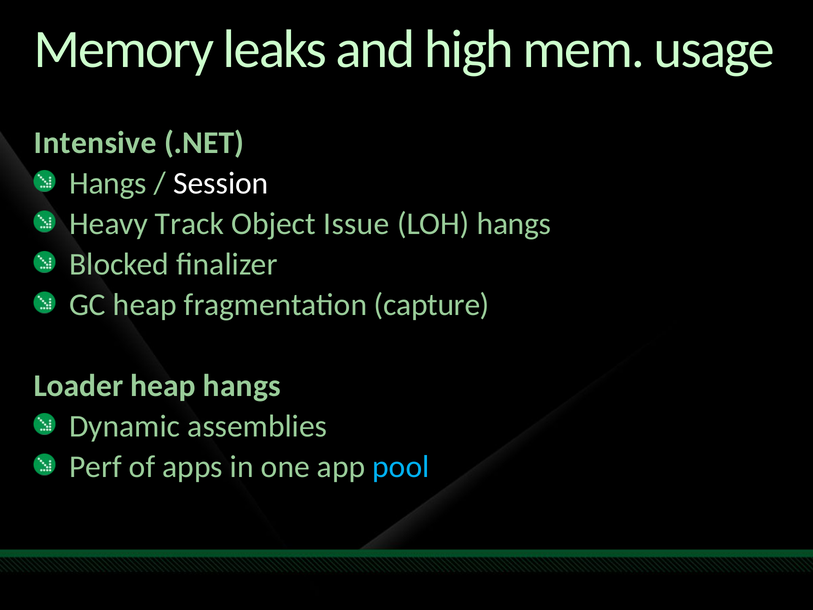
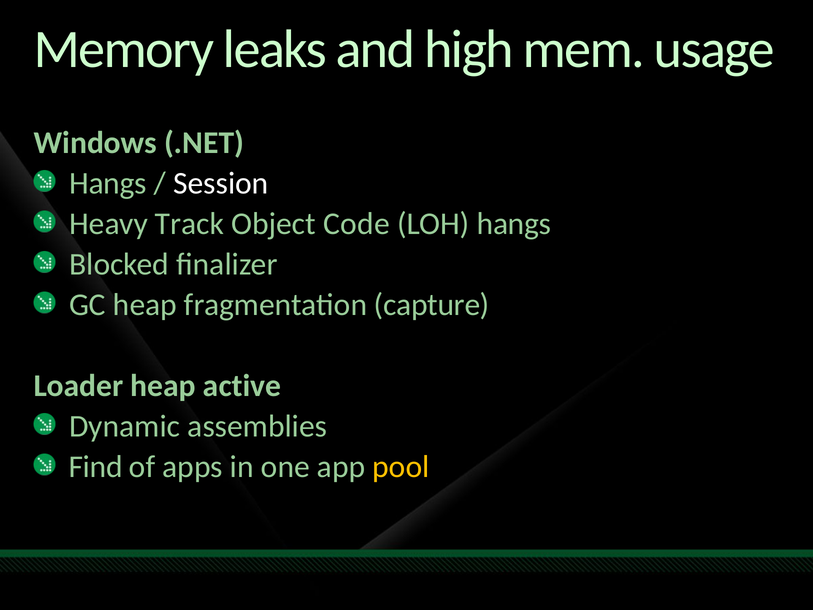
Intensive: Intensive -> Windows
Issue: Issue -> Code
heap hangs: hangs -> active
Perf: Perf -> Find
pool colour: light blue -> yellow
